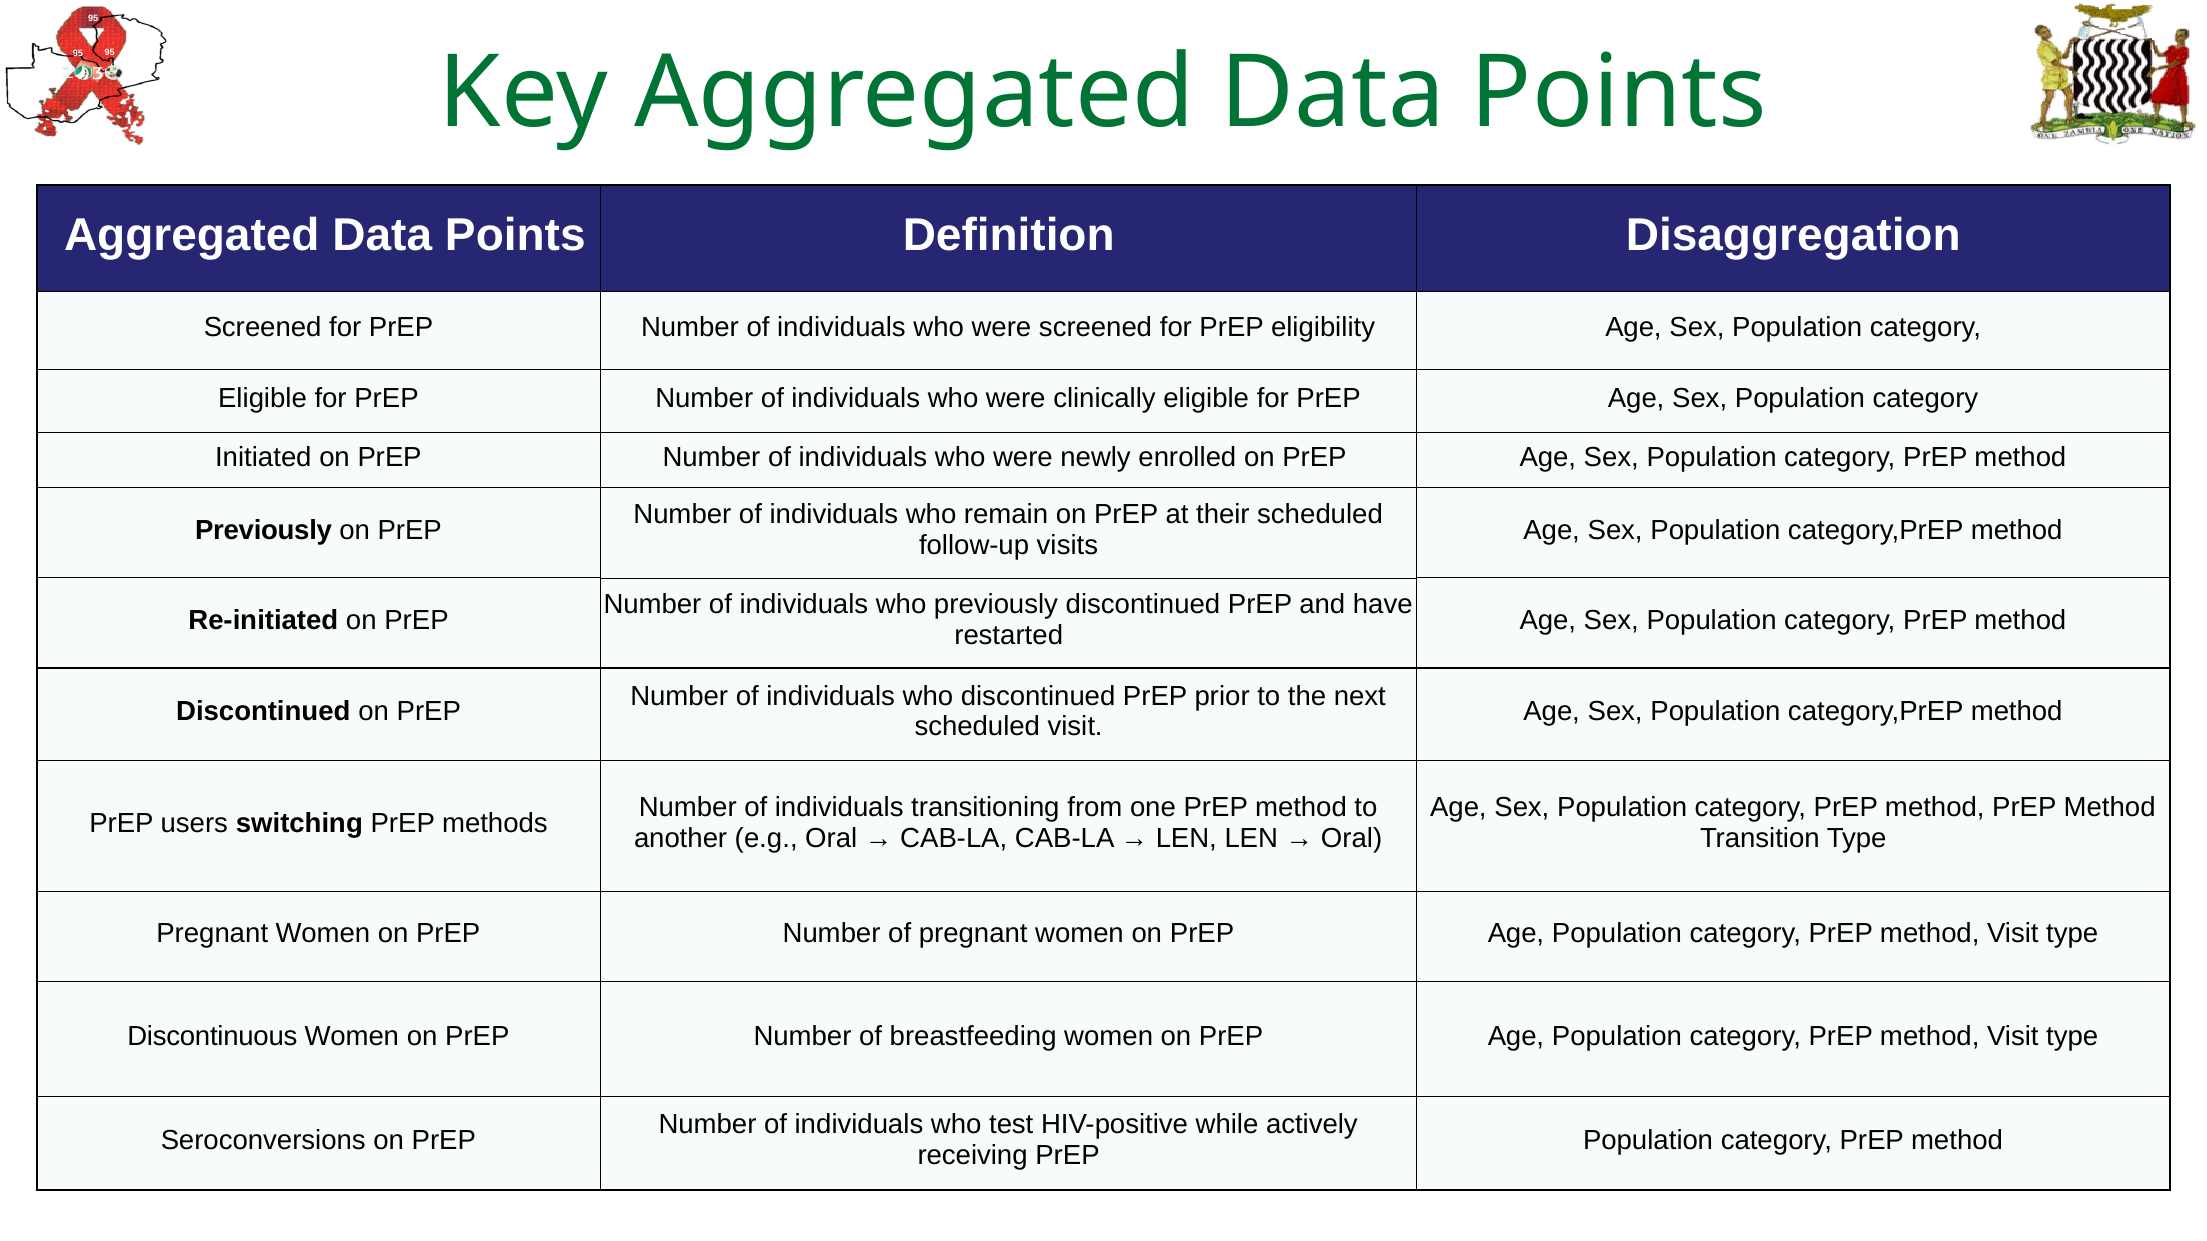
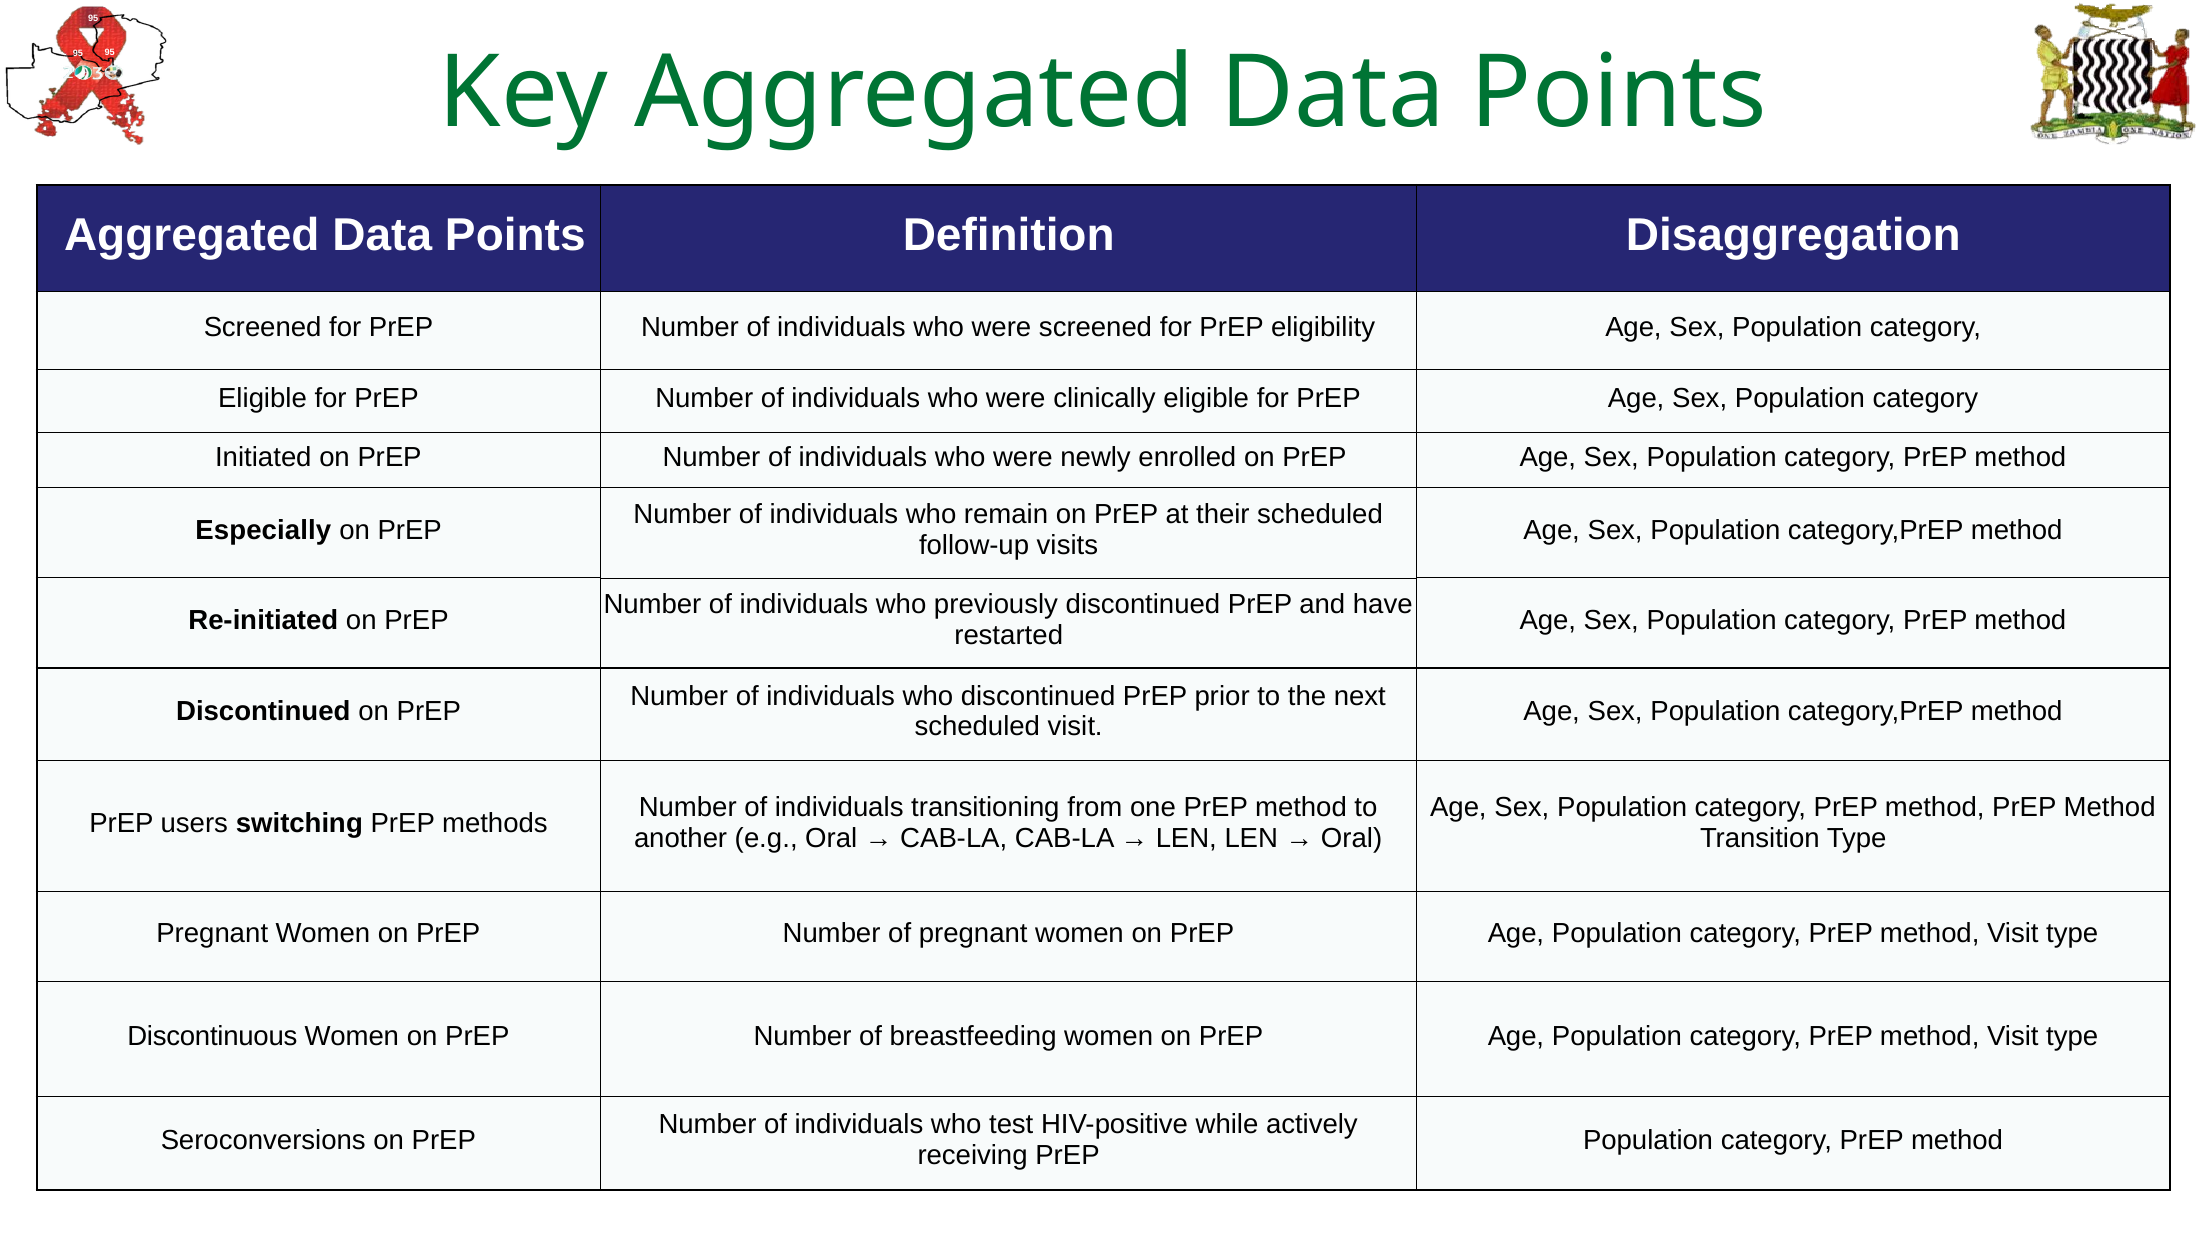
Previously at (264, 530): Previously -> Especially
